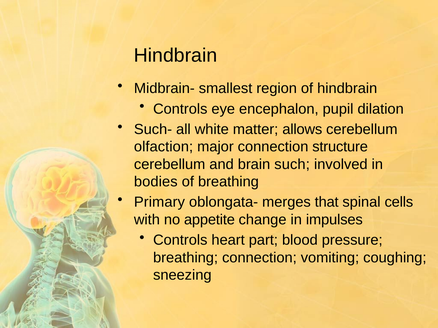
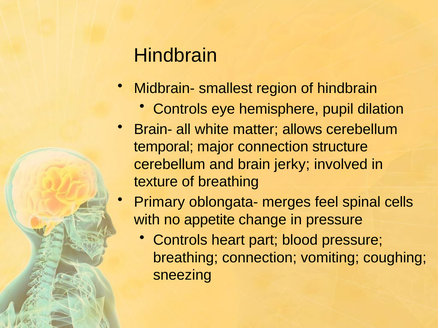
encephalon: encephalon -> hemisphere
Such-: Such- -> Brain-
olfaction: olfaction -> temporal
such: such -> jerky
bodies: bodies -> texture
that: that -> feel
in impulses: impulses -> pressure
